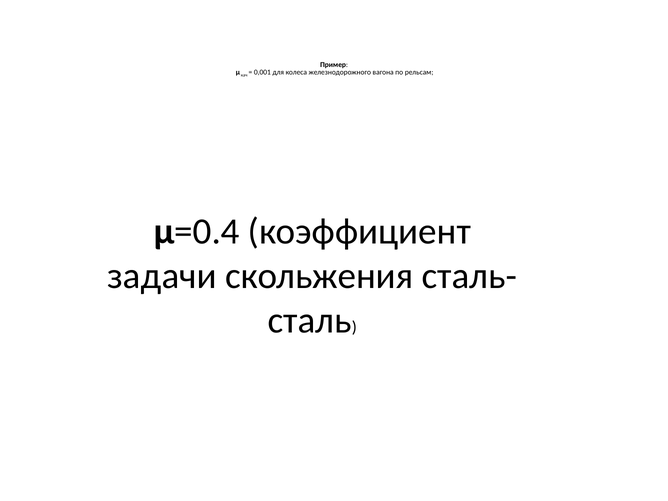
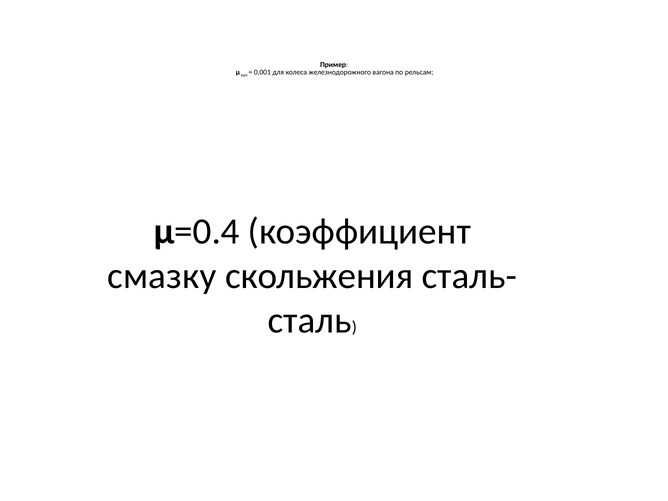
задачи: задачи -> смазку
